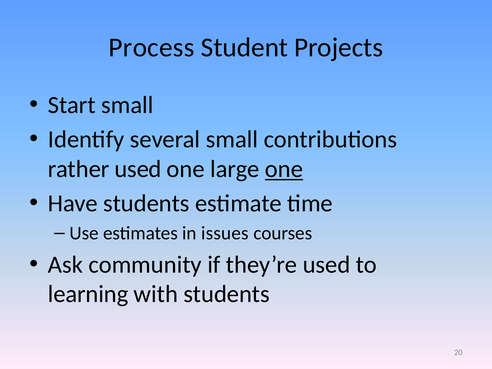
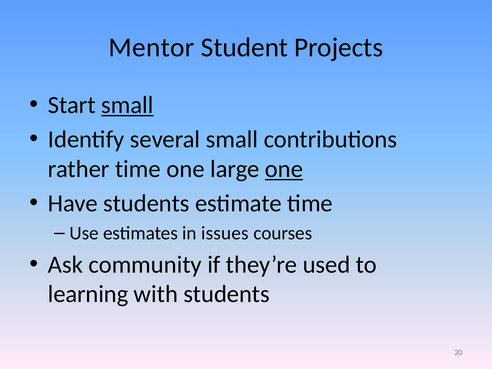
Process: Process -> Mentor
small at (127, 105) underline: none -> present
rather used: used -> time
